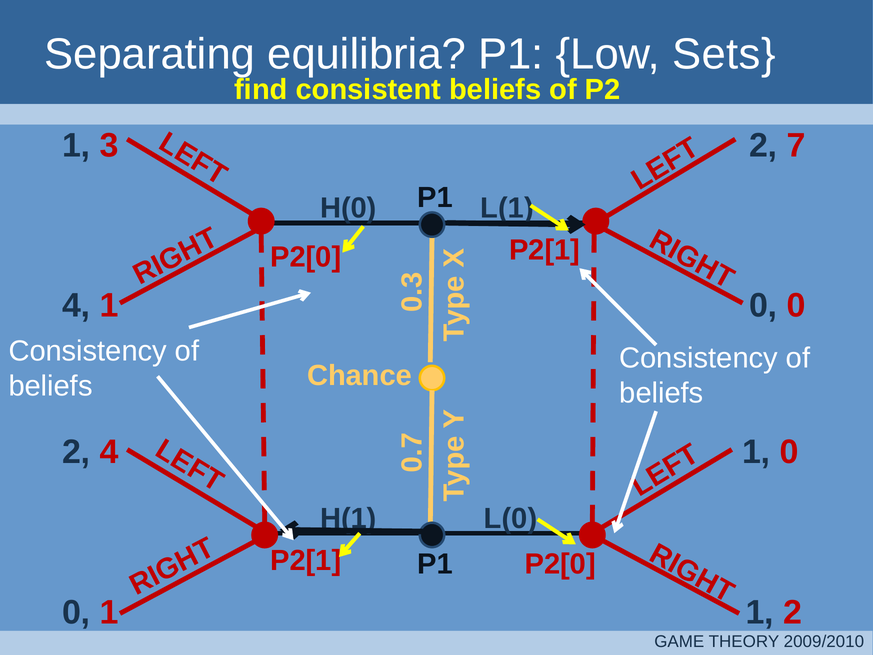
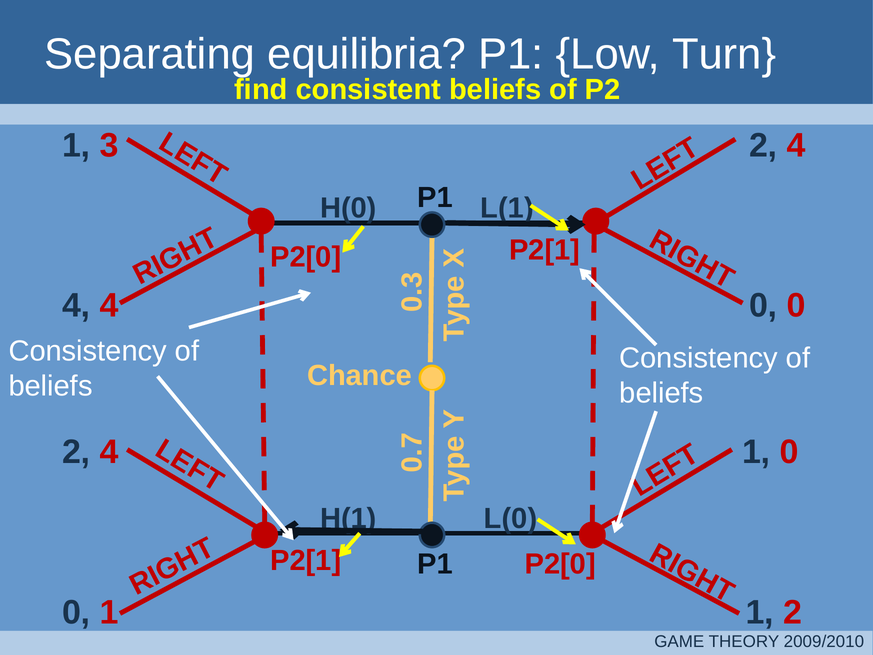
Sets: Sets -> Turn
7 at (796, 145): 7 -> 4
4 1: 1 -> 4
